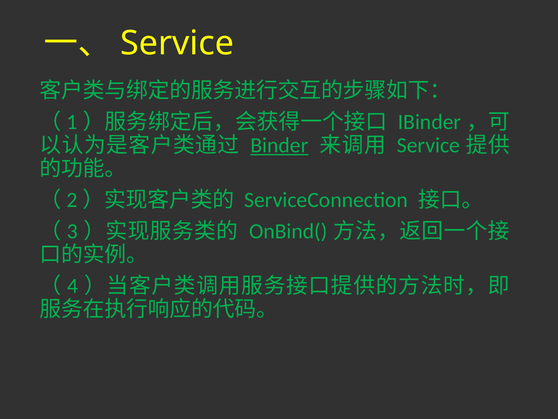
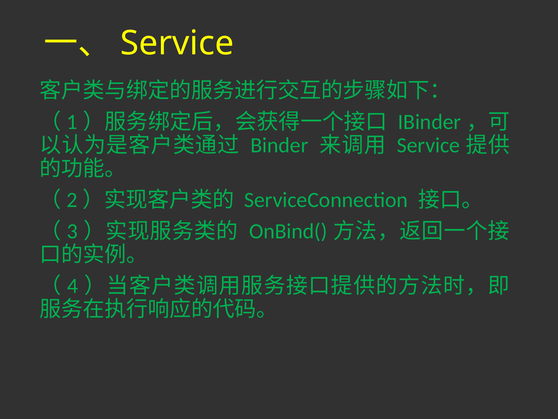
Binder underline: present -> none
